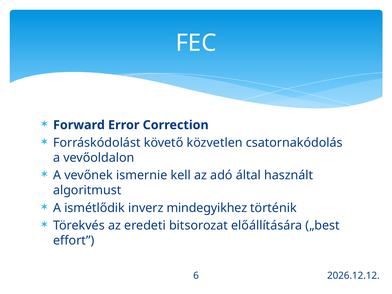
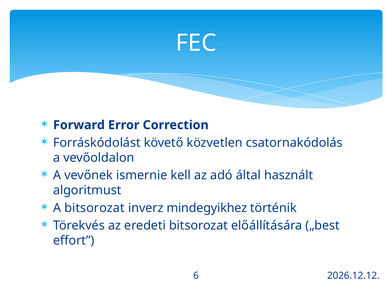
A ismétlődik: ismétlődik -> bitsorozat
